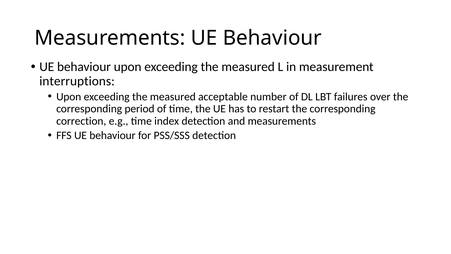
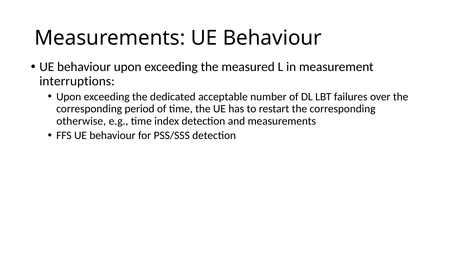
measured at (173, 97): measured -> dedicated
correction: correction -> otherwise
